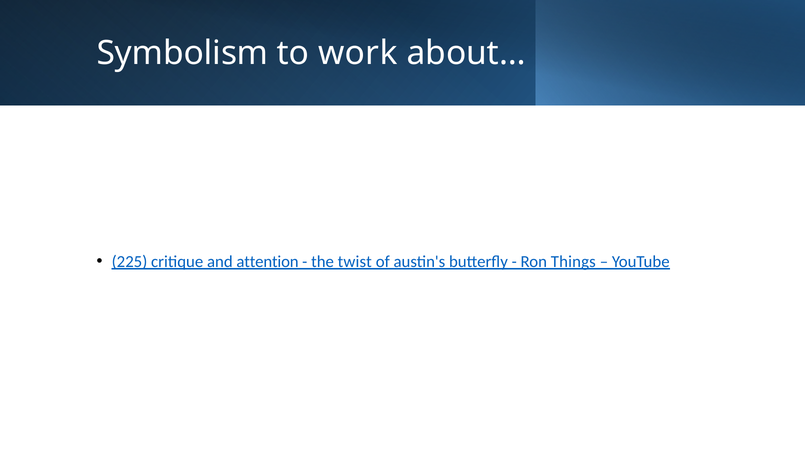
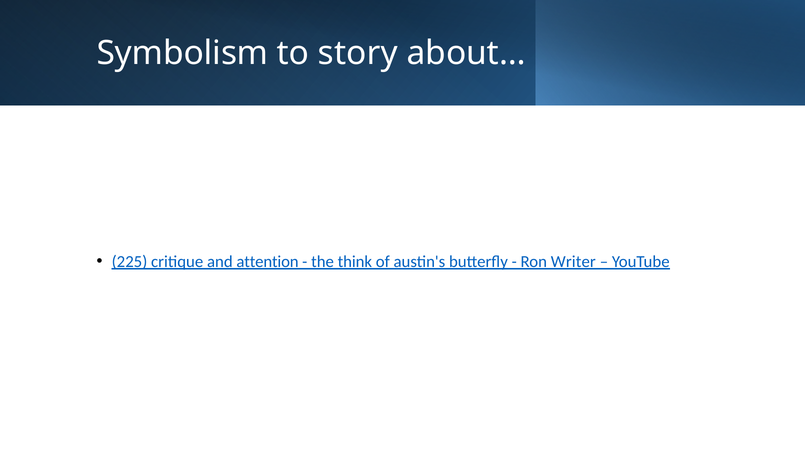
work: work -> story
twist: twist -> think
Things: Things -> Writer
